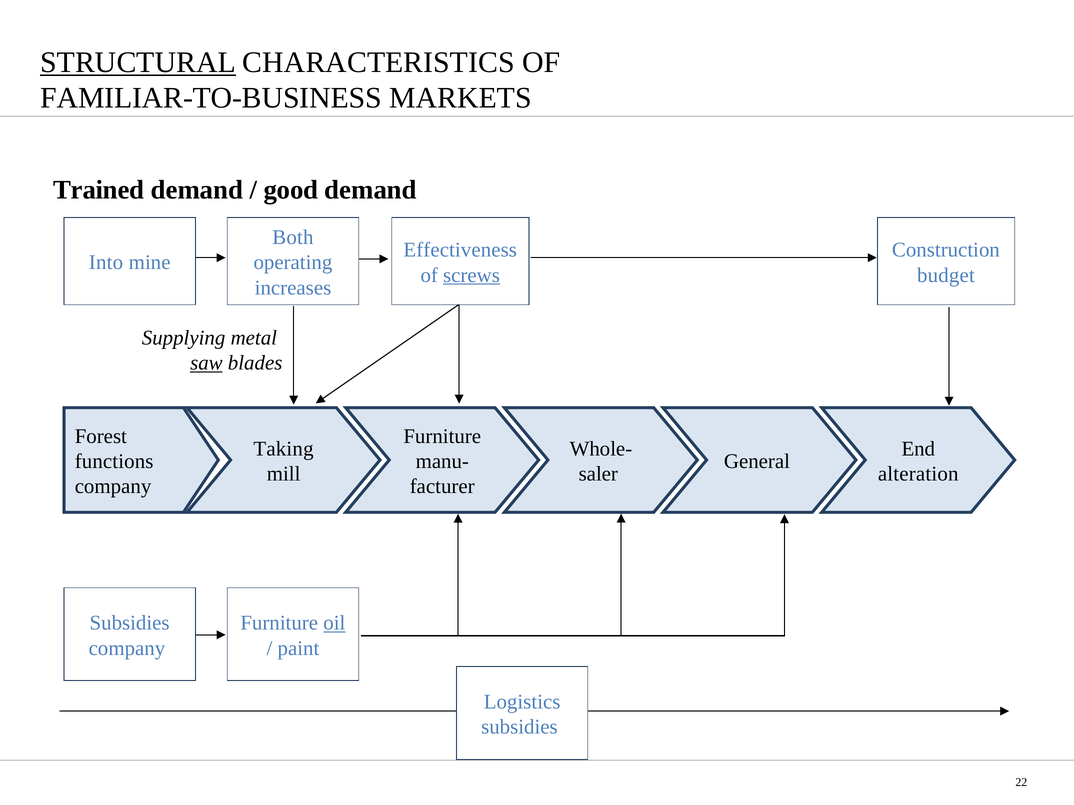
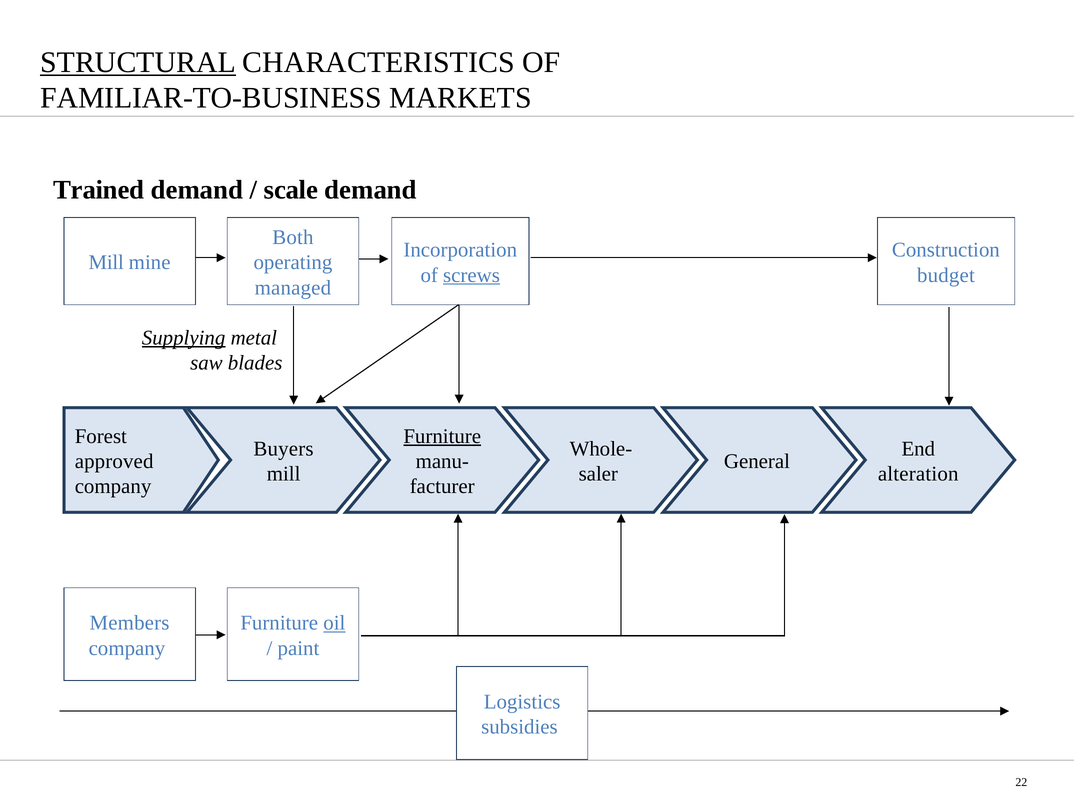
good: good -> scale
Effectiveness: Effectiveness -> Incorporation
Into at (106, 263): Into -> Mill
increases: increases -> managed
Supplying underline: none -> present
saw underline: present -> none
Furniture at (442, 437) underline: none -> present
Taking: Taking -> Buyers
functions: functions -> approved
Subsidies at (130, 623): Subsidies -> Members
